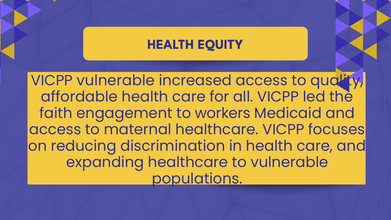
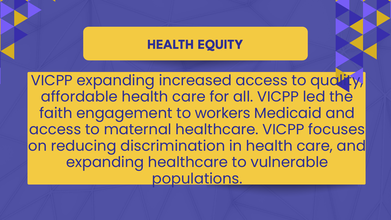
VICPP vulnerable: vulnerable -> expanding
